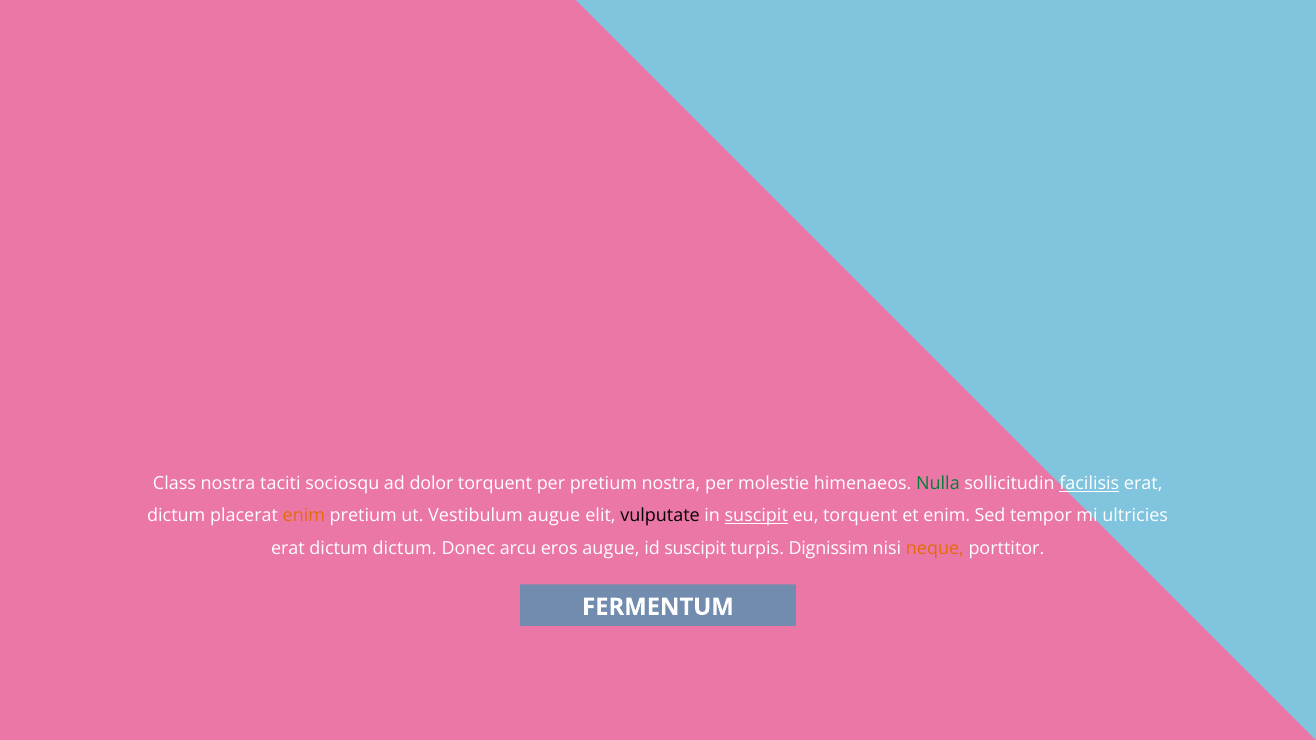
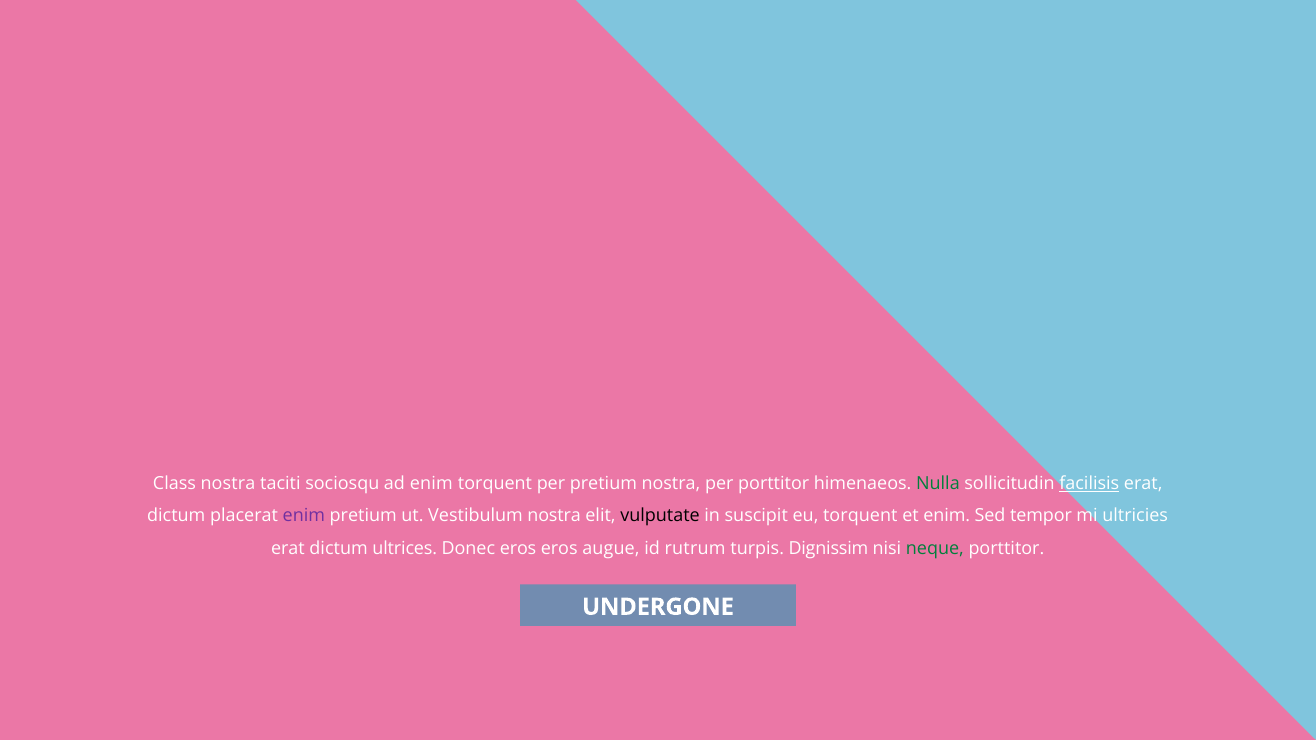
ad dolor: dolor -> enim
per molestie: molestie -> porttitor
enim at (304, 516) colour: orange -> purple
Vestibulum augue: augue -> nostra
suscipit at (756, 516) underline: present -> none
dictum dictum: dictum -> ultrices
Donec arcu: arcu -> eros
id suscipit: suscipit -> rutrum
neque colour: orange -> green
FERMENTUM: FERMENTUM -> UNDERGONE
